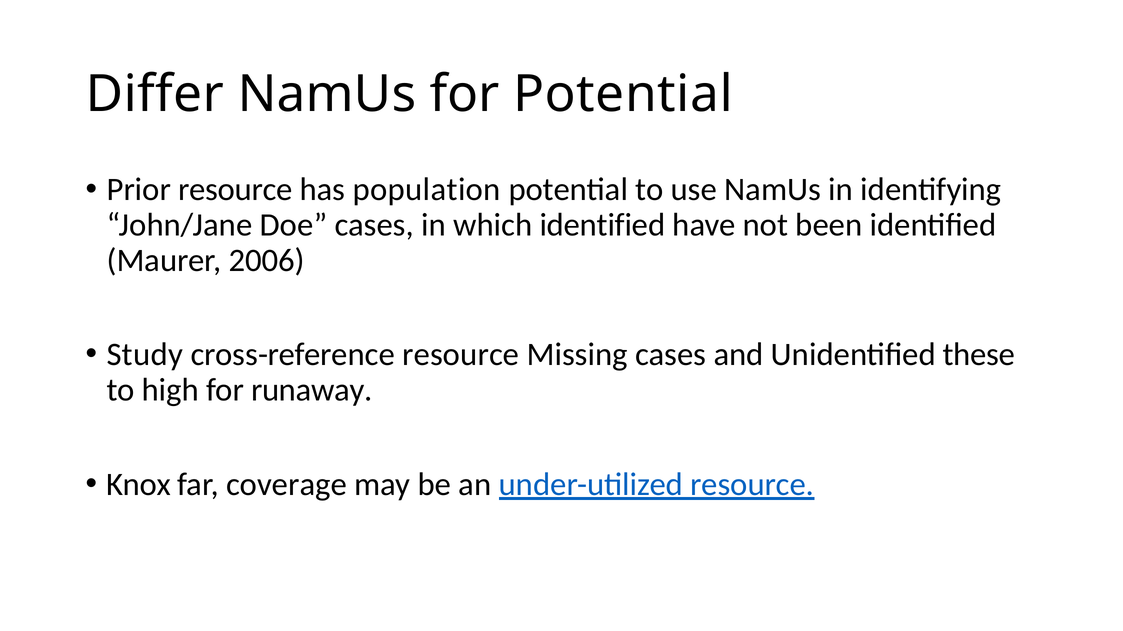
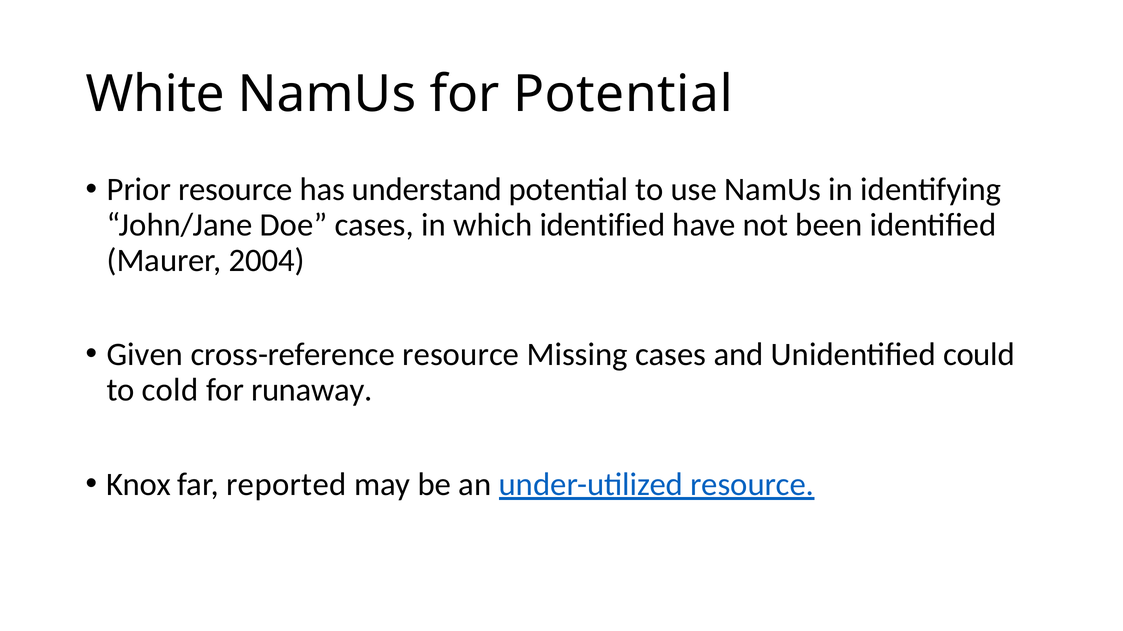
Differ: Differ -> White
population: population -> understand
2006: 2006 -> 2004
Study: Study -> Given
these: these -> could
high: high -> cold
coverage: coverage -> reported
